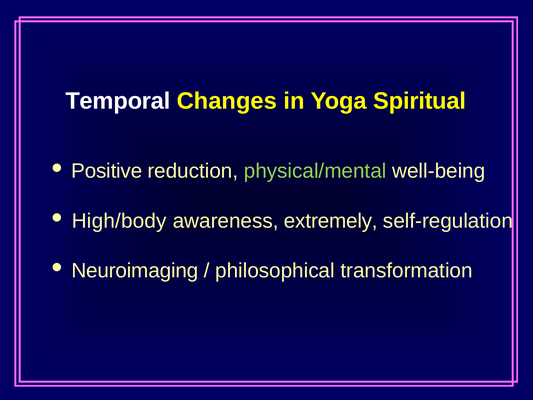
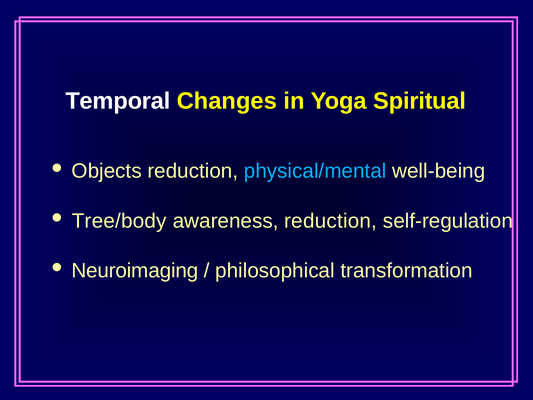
Positive: Positive -> Objects
physical/mental colour: light green -> light blue
High/body: High/body -> Tree/body
awareness extremely: extremely -> reduction
